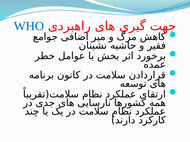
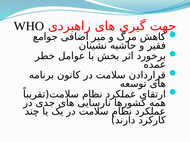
WHO colour: blue -> black
